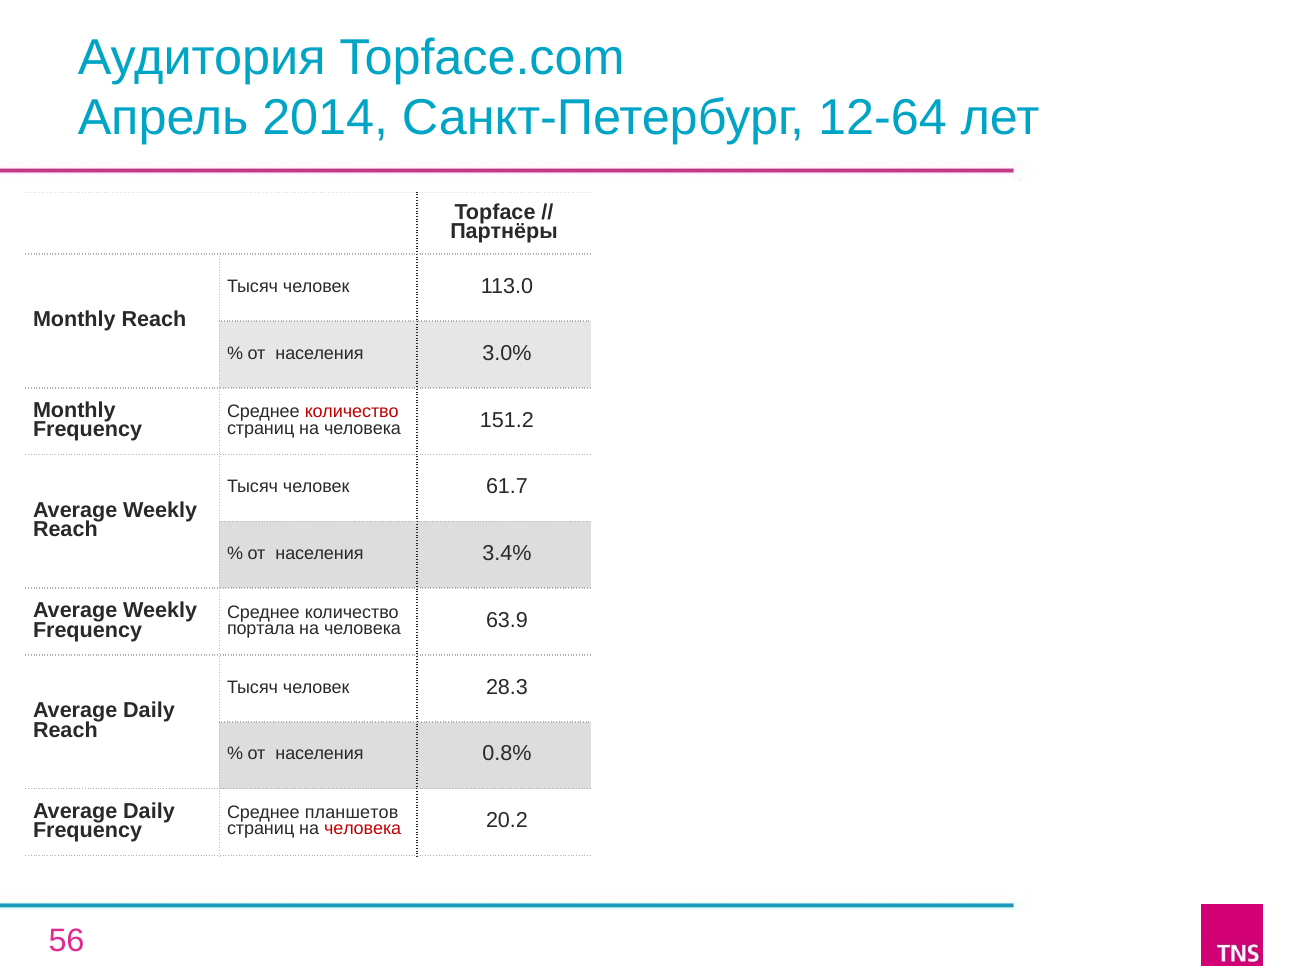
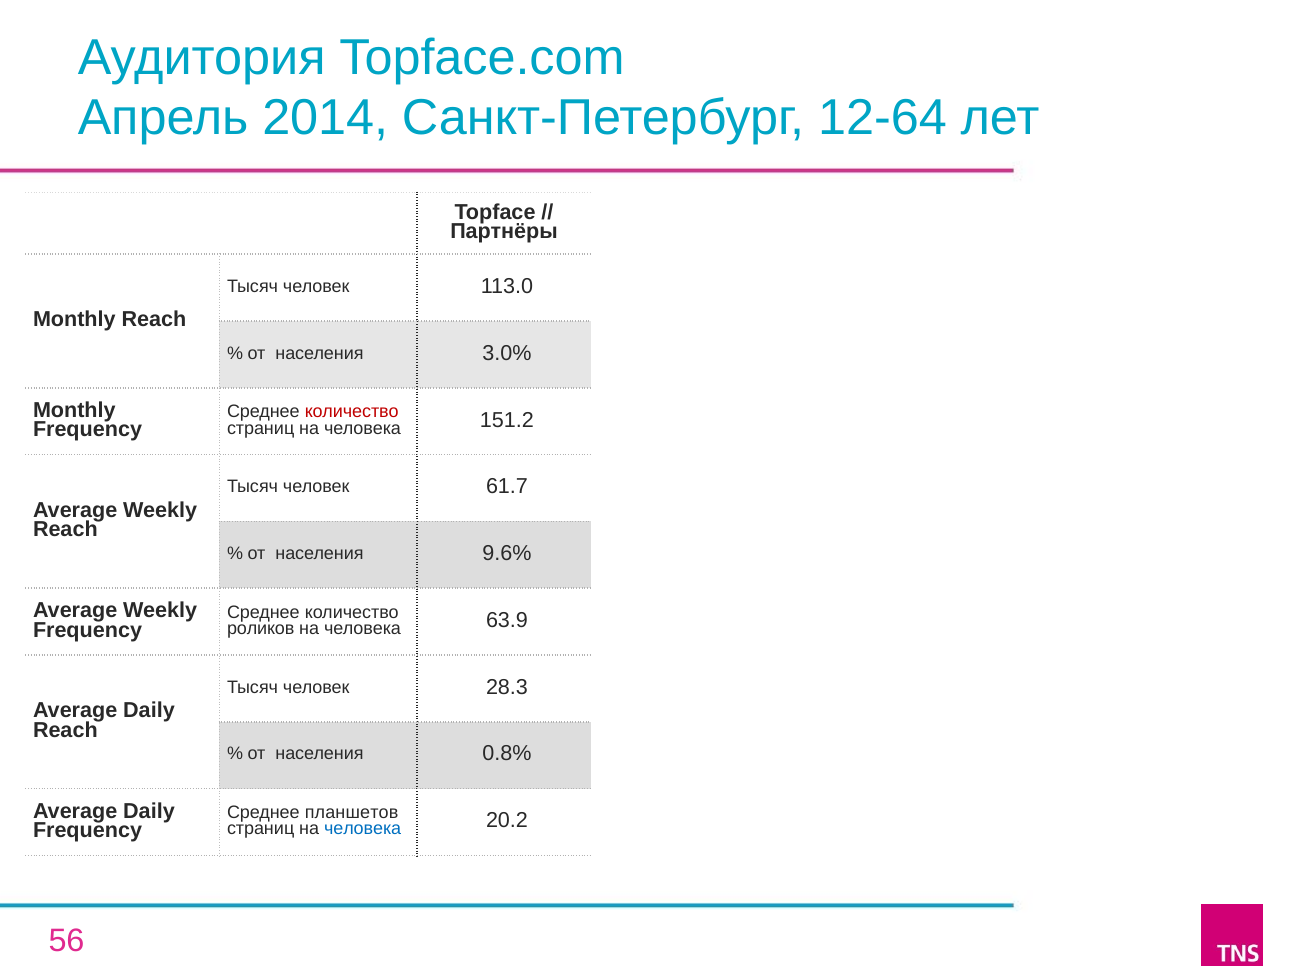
3.4%: 3.4% -> 9.6%
портала: портала -> роликов
человека at (363, 829) colour: red -> blue
